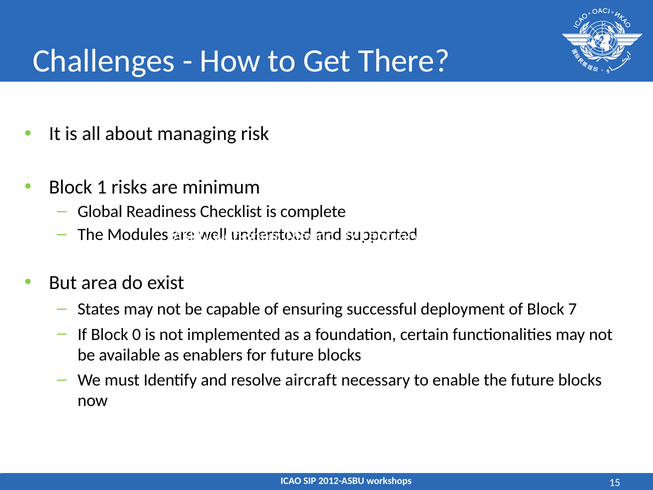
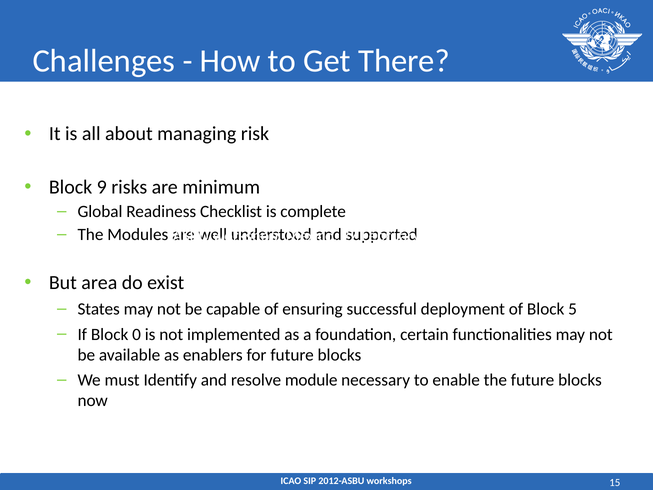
1: 1 -> 9
7: 7 -> 5
aircraft: aircraft -> module
